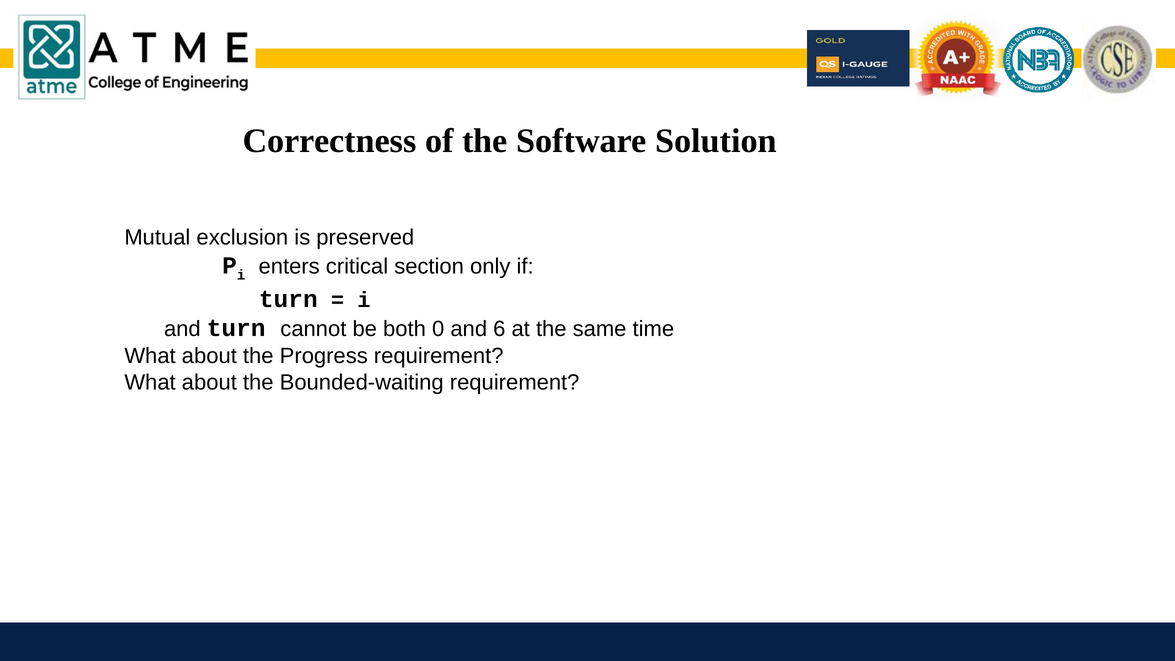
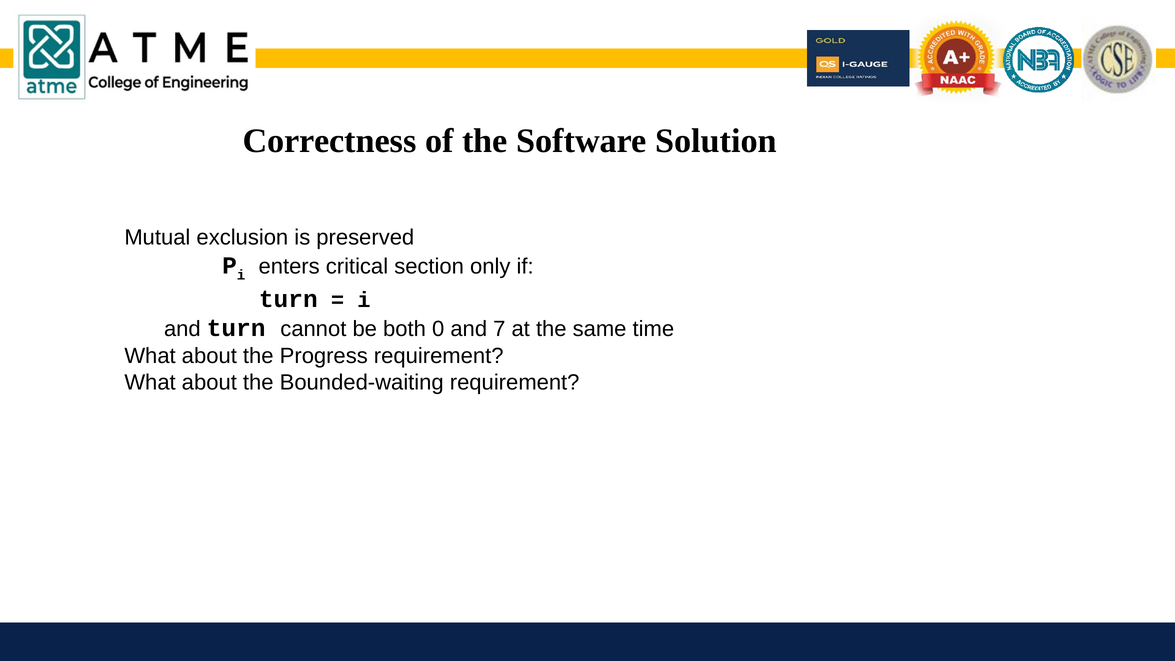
6: 6 -> 7
